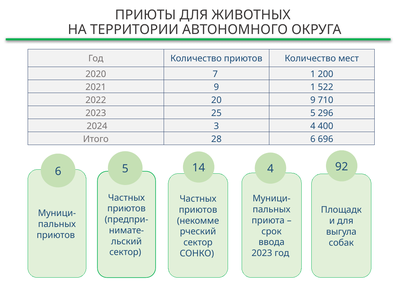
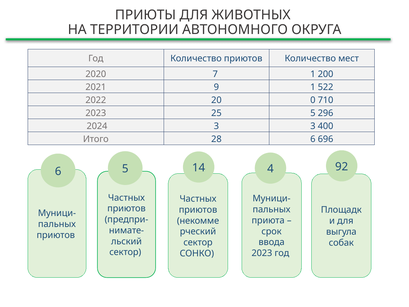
20 9: 9 -> 0
3 4: 4 -> 3
